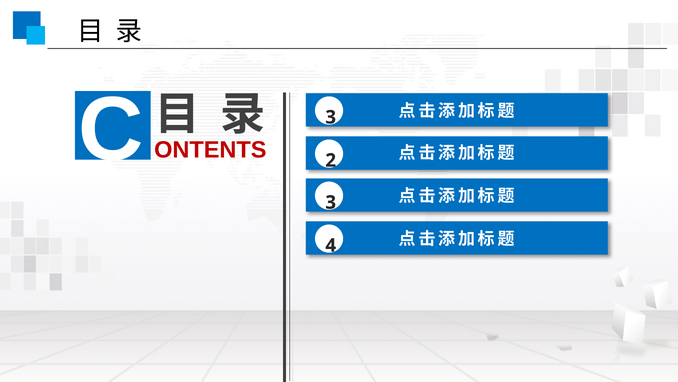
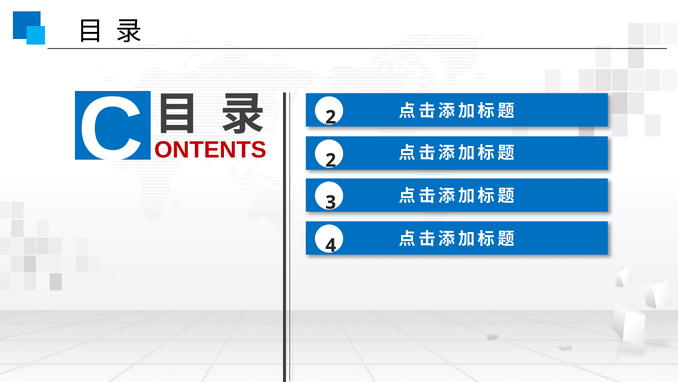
C 3: 3 -> 2
